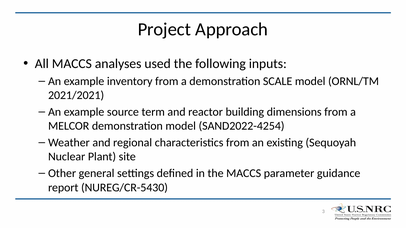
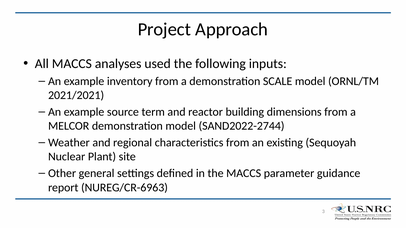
SAND2022-4254: SAND2022-4254 -> SAND2022-2744
NUREG/CR-5430: NUREG/CR-5430 -> NUREG/CR-6963
